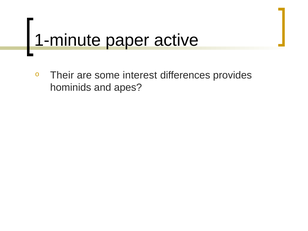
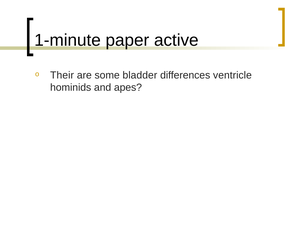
interest: interest -> bladder
provides: provides -> ventricle
